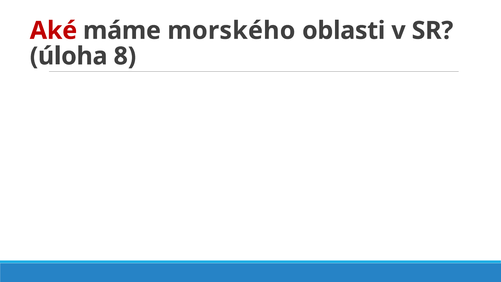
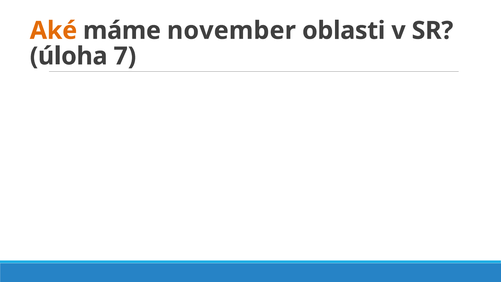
Aké colour: red -> orange
morského: morského -> november
8: 8 -> 7
